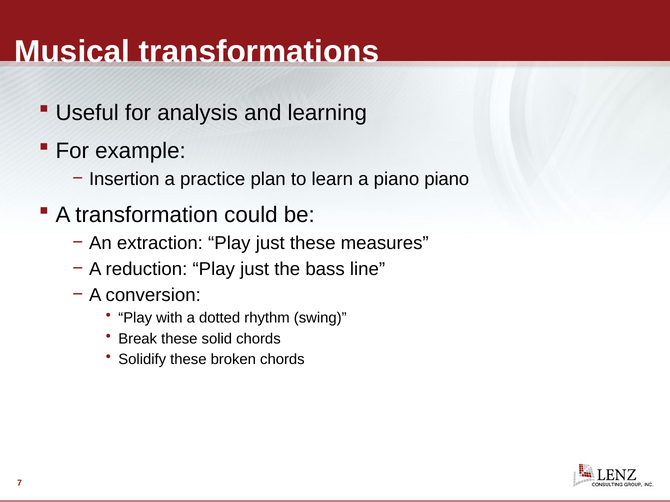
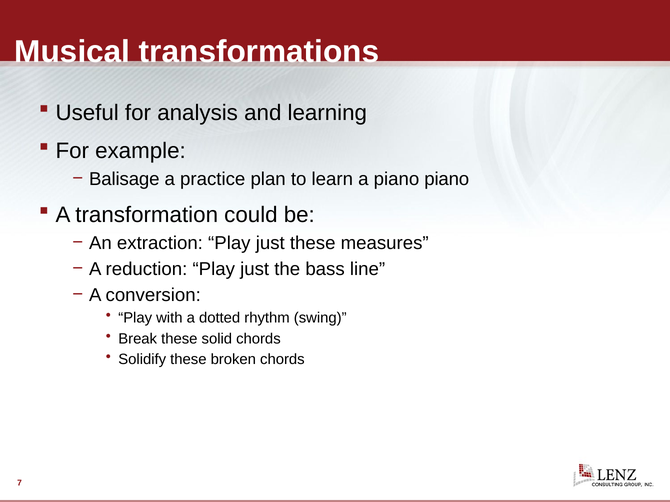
Insertion: Insertion -> Balisage
